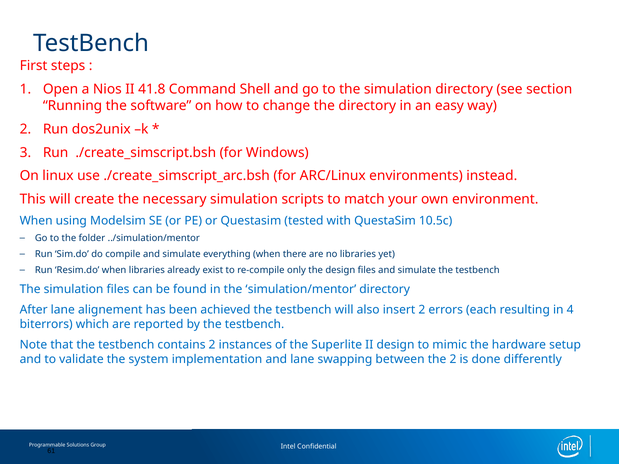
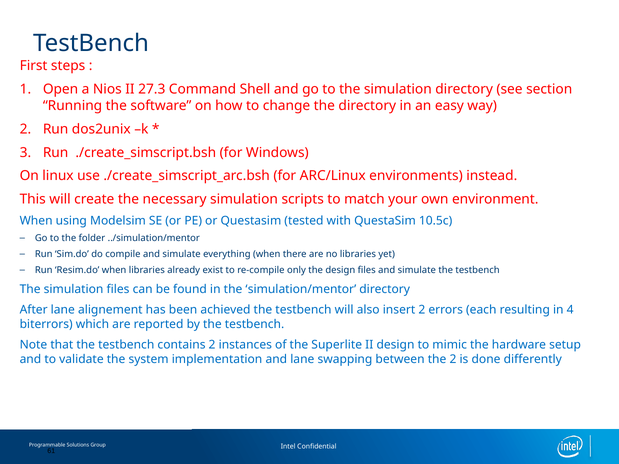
41.8: 41.8 -> 27.3
